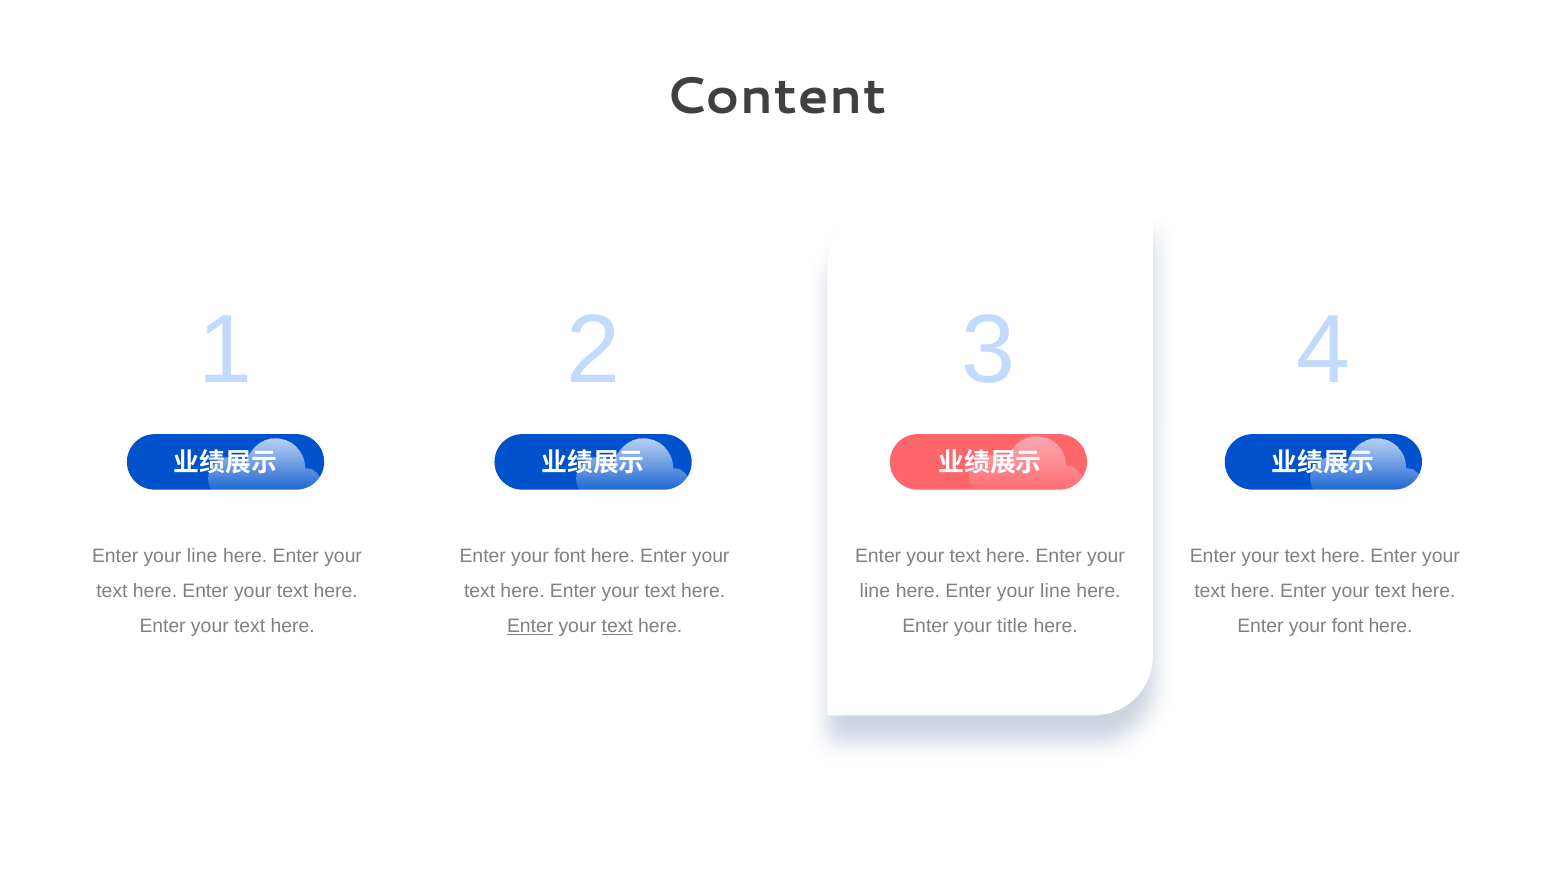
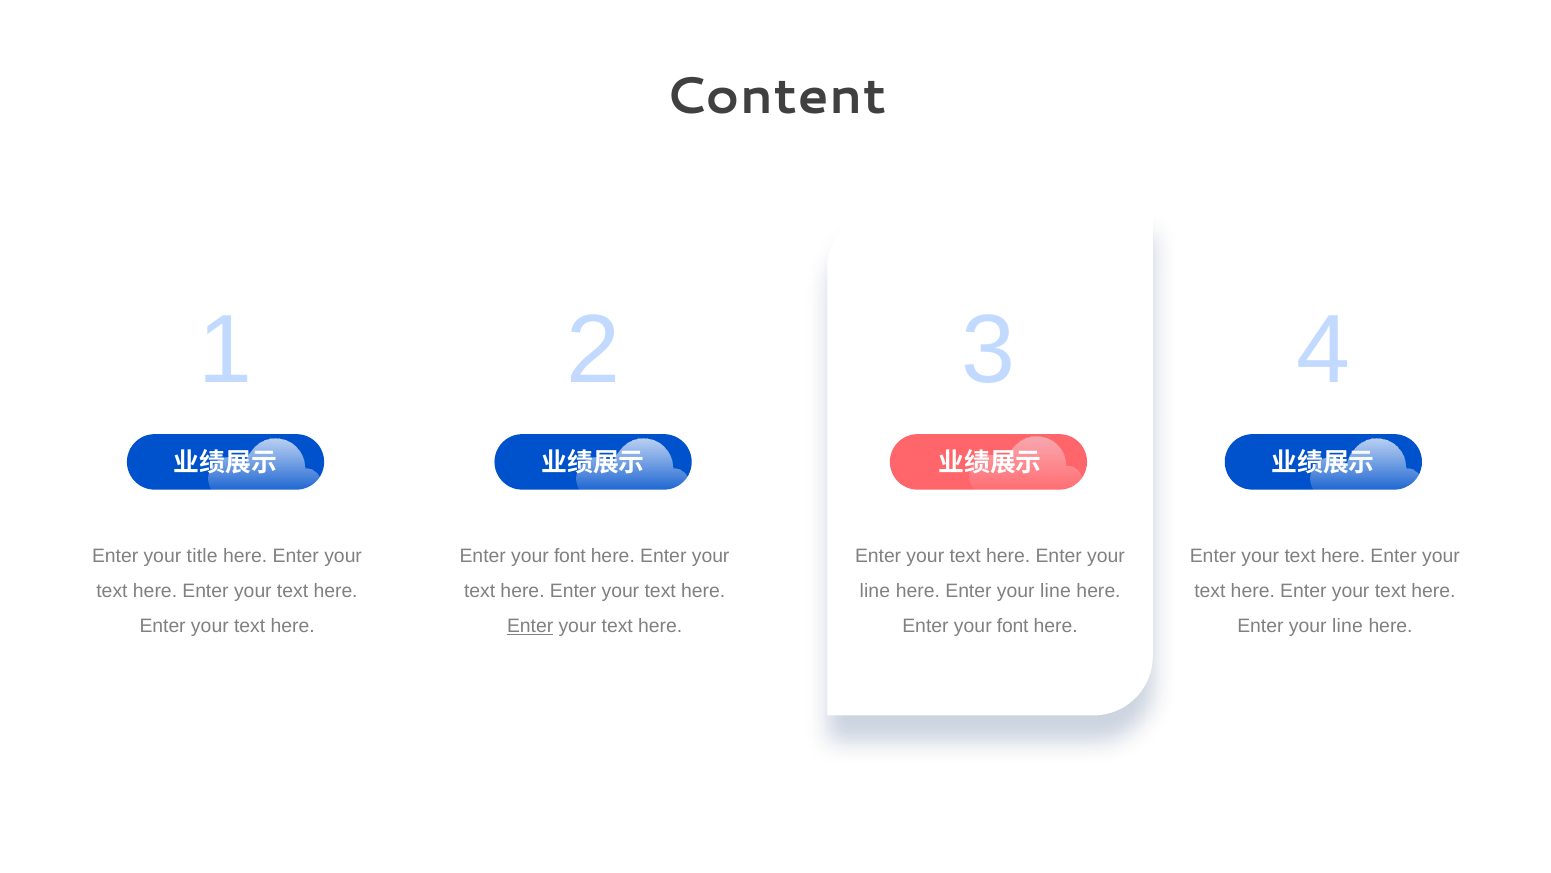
line at (202, 556): line -> title
text at (617, 626) underline: present -> none
title at (1013, 626): title -> font
font at (1348, 626): font -> line
